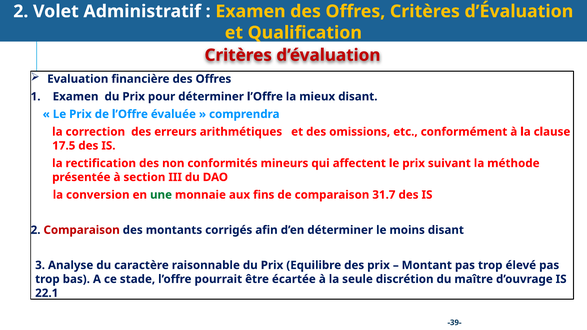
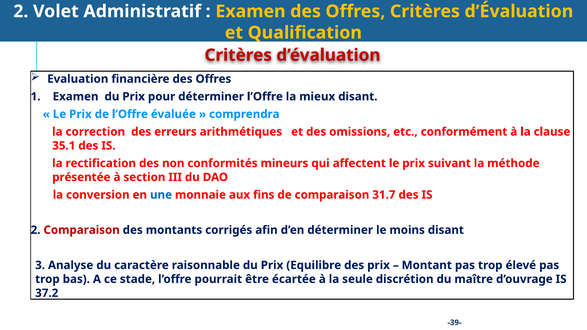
17.5: 17.5 -> 35.1
une colour: green -> blue
22.1: 22.1 -> 37.2
